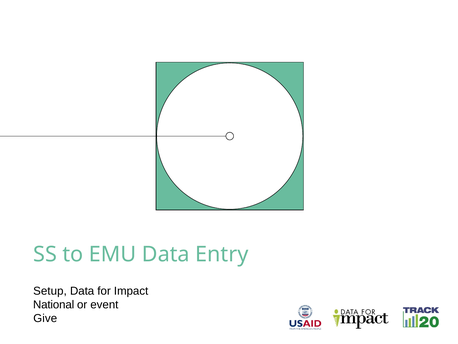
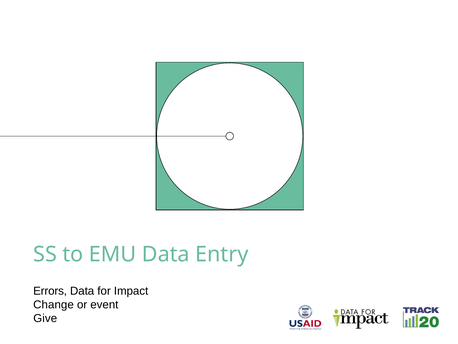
Setup: Setup -> Errors
National: National -> Change
